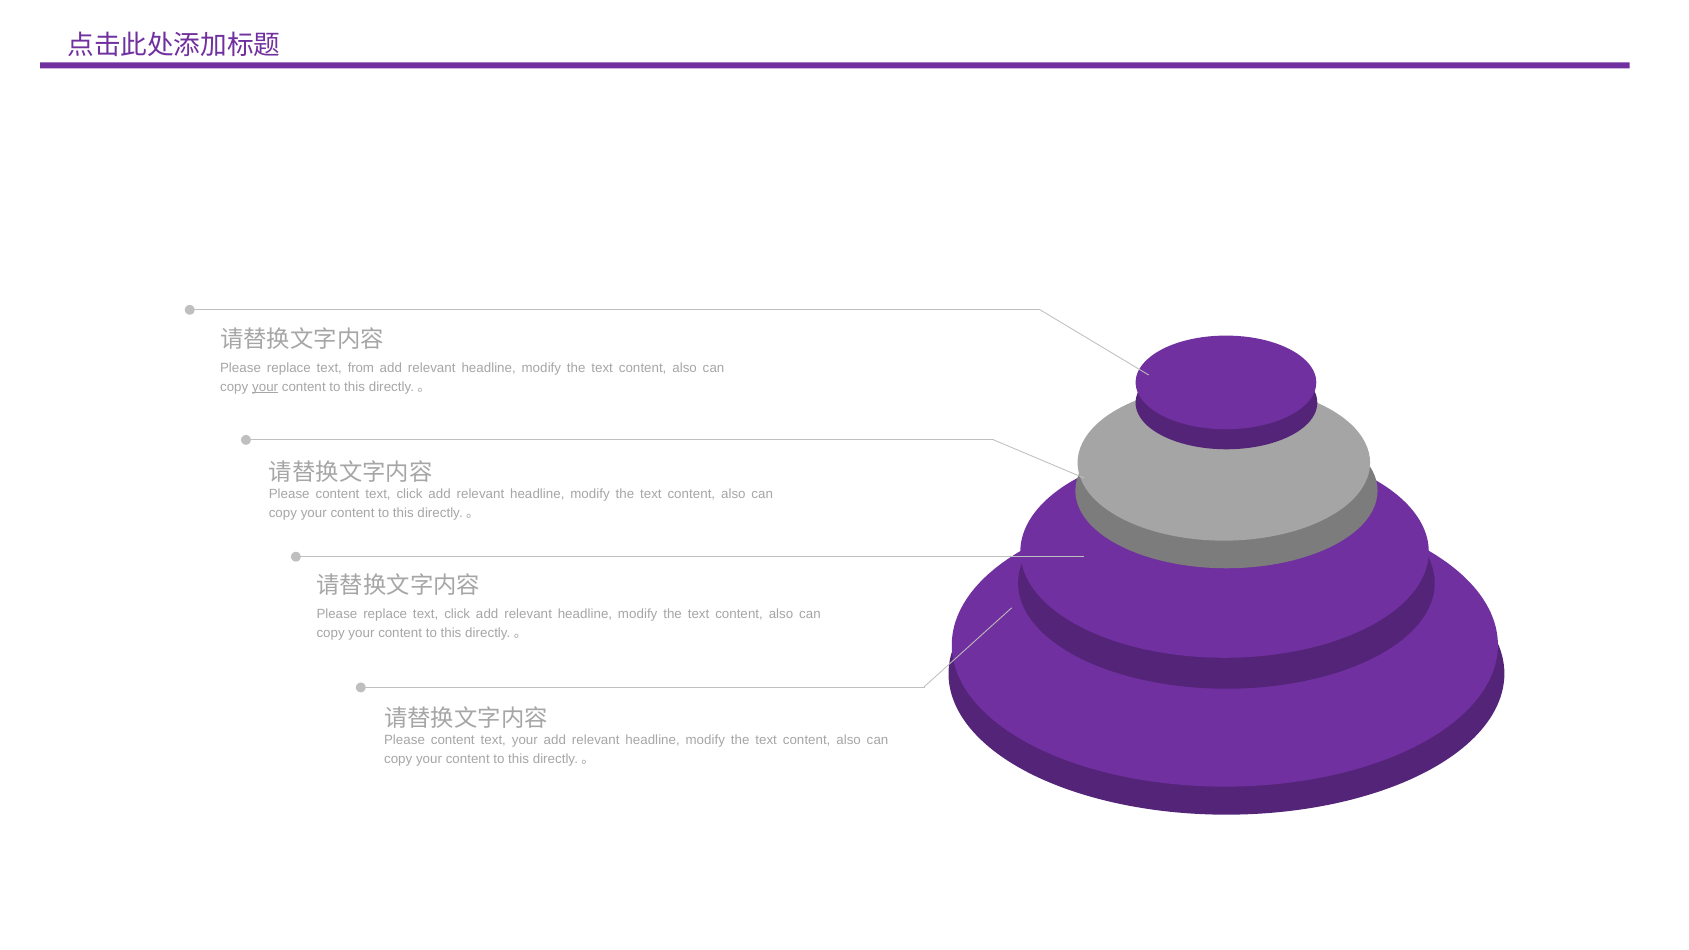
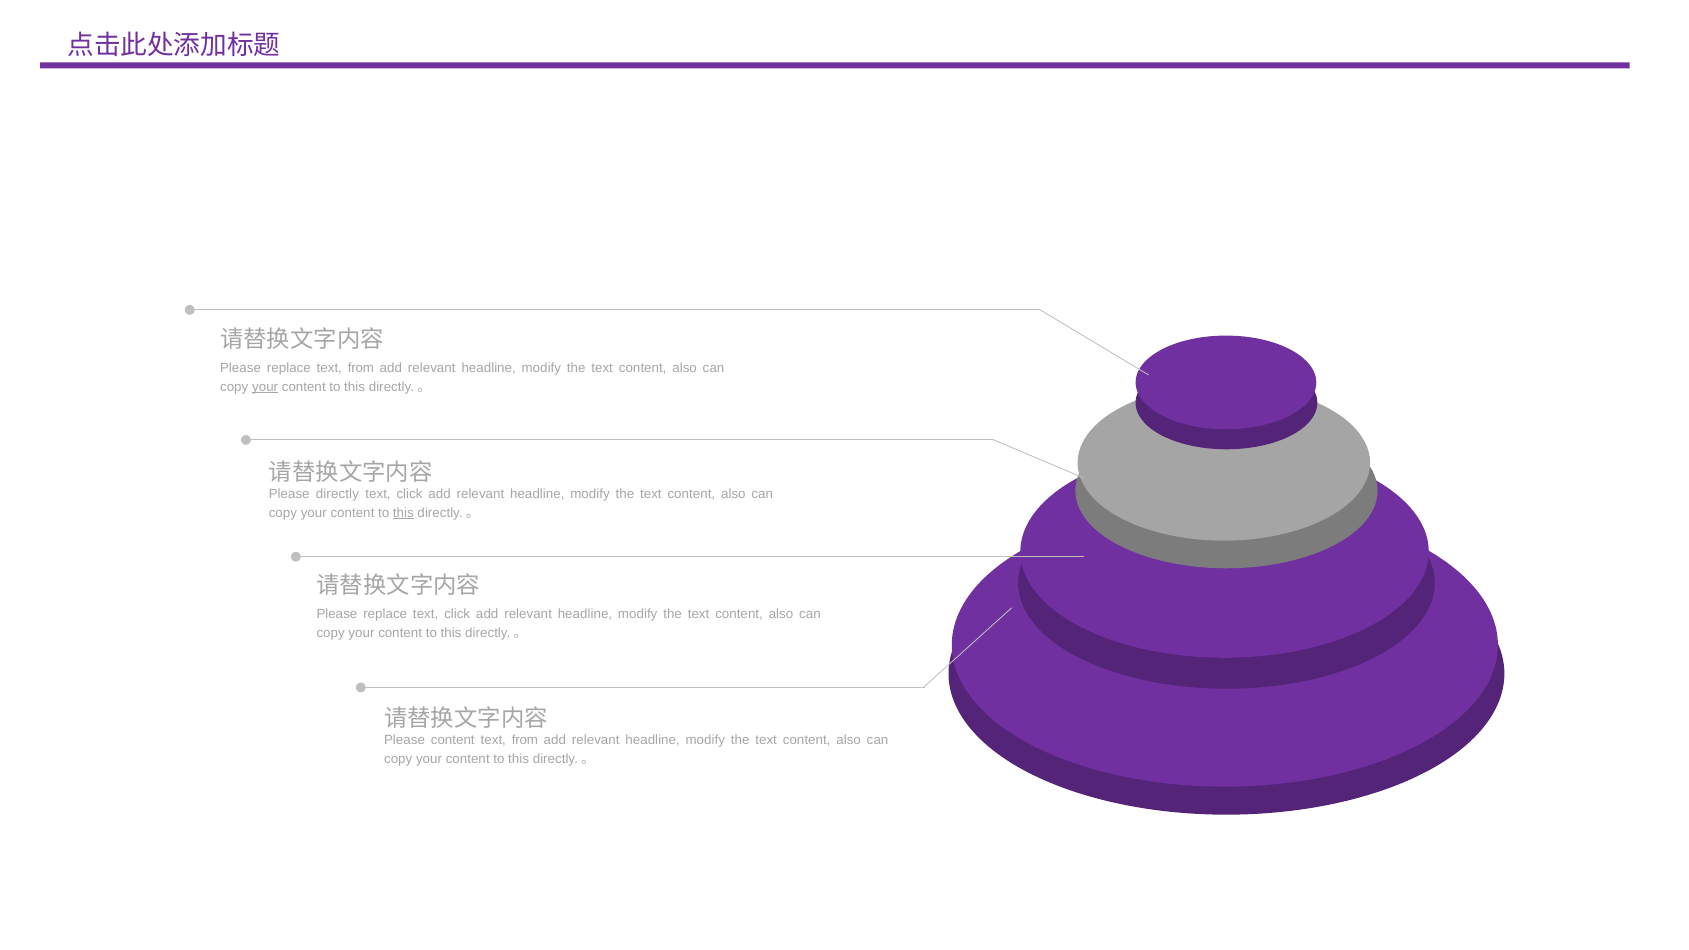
content at (337, 494): content -> directly
this at (403, 513) underline: none -> present
your at (525, 740): your -> from
